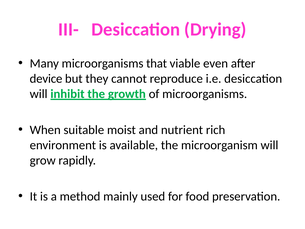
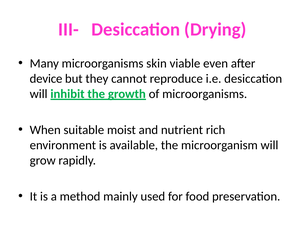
that: that -> skin
